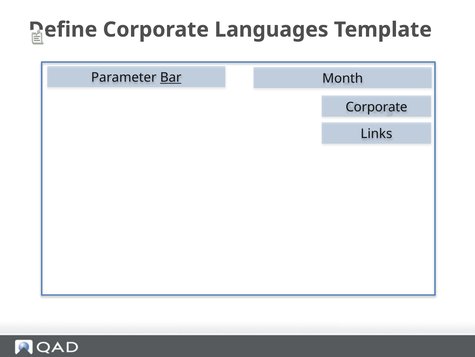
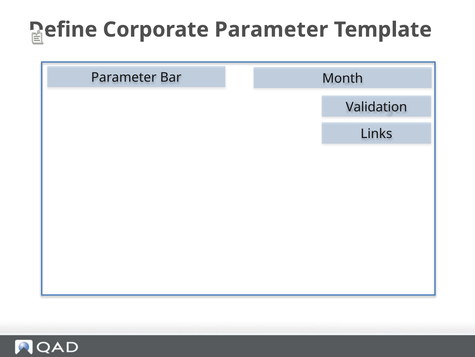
Corporate Languages: Languages -> Parameter
Bar underline: present -> none
Corporate at (376, 107): Corporate -> Validation
